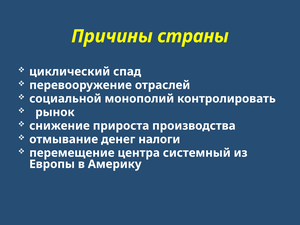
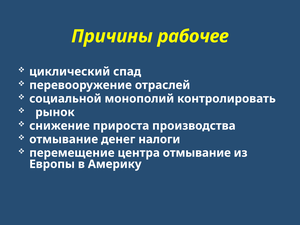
страны: страны -> рабочее
центра системный: системный -> отмывание
